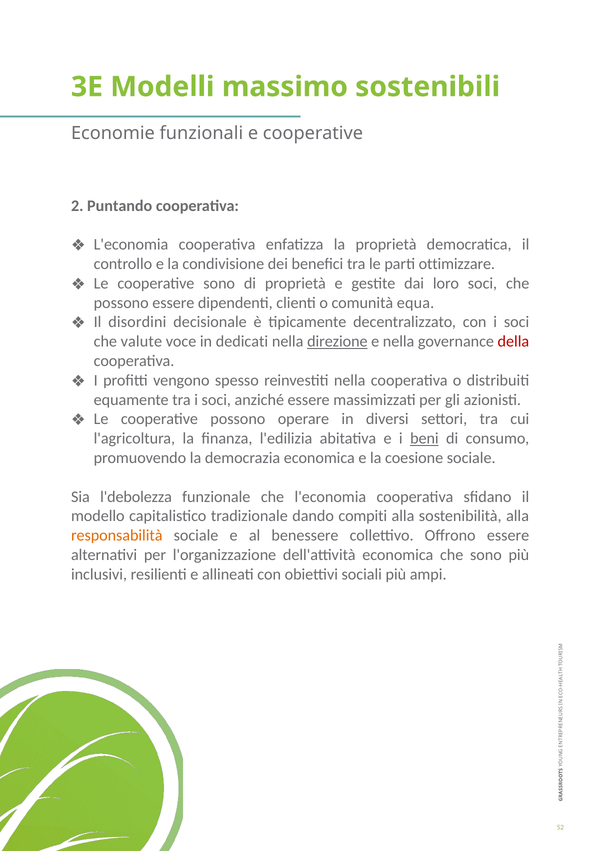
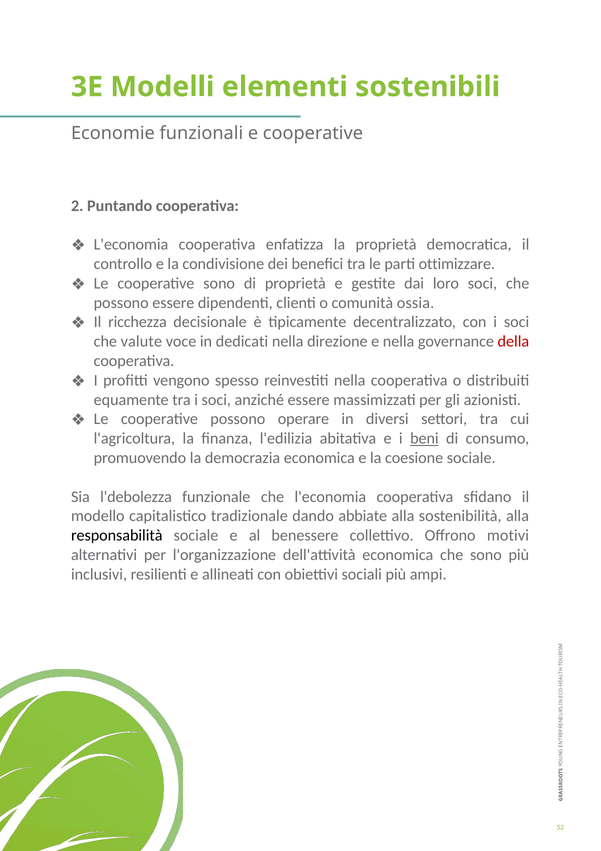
massimo: massimo -> elementi
equa: equa -> ossia
disordini: disordini -> ricchezza
direzione underline: present -> none
compiti: compiti -> abbiate
responsabilità colour: orange -> black
Offrono essere: essere -> motivi
